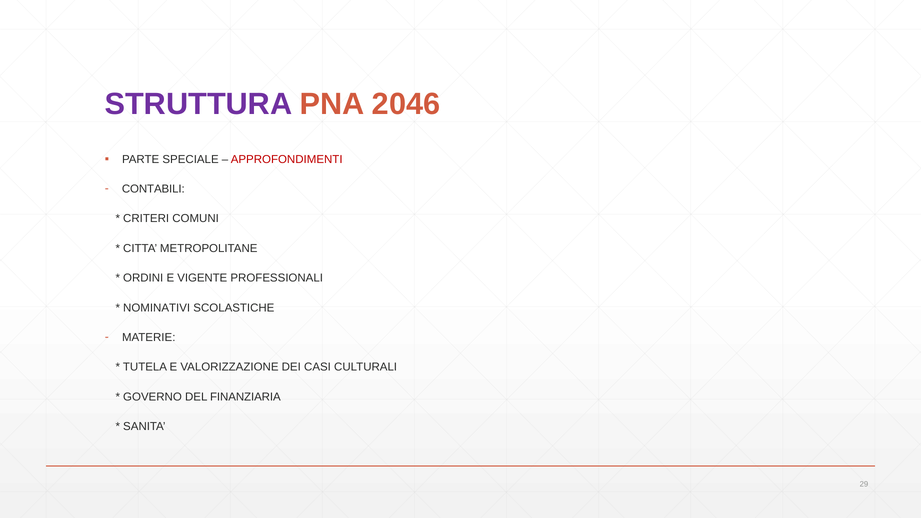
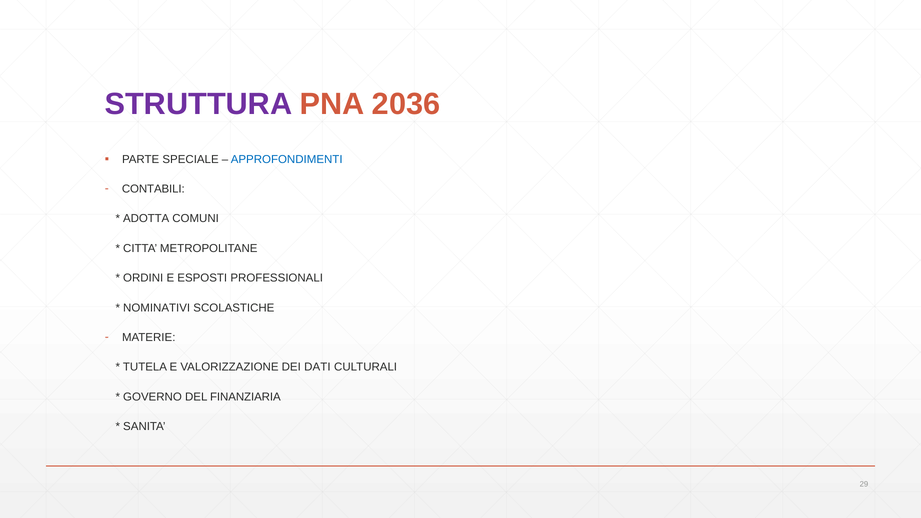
2046: 2046 -> 2036
APPROFONDIMENTI colour: red -> blue
CRITERI: CRITERI -> ADOTTA
VIGENTE: VIGENTE -> ESPOSTI
CASI: CASI -> DATI
